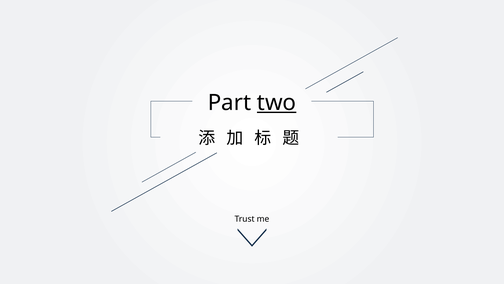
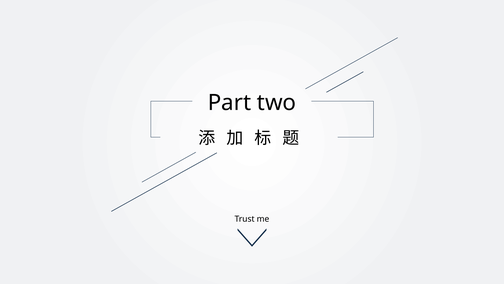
two underline: present -> none
